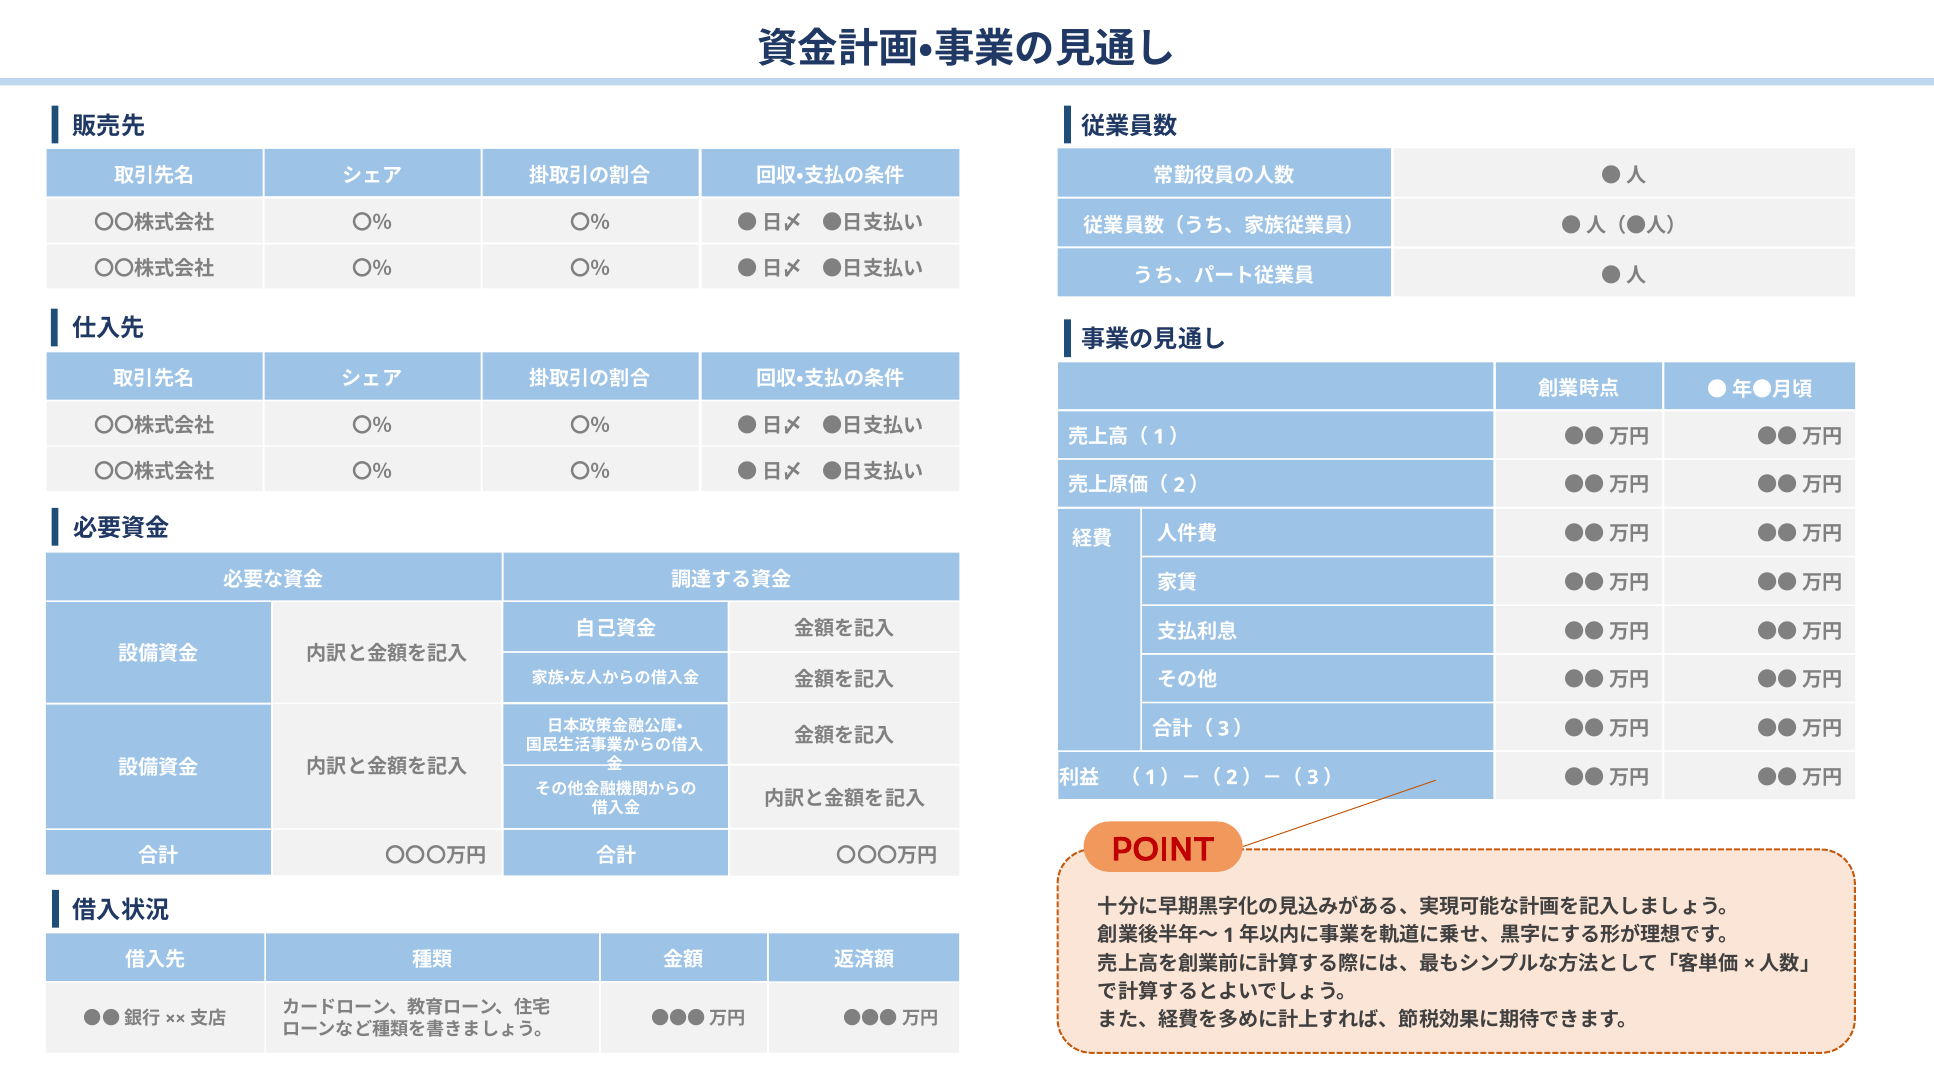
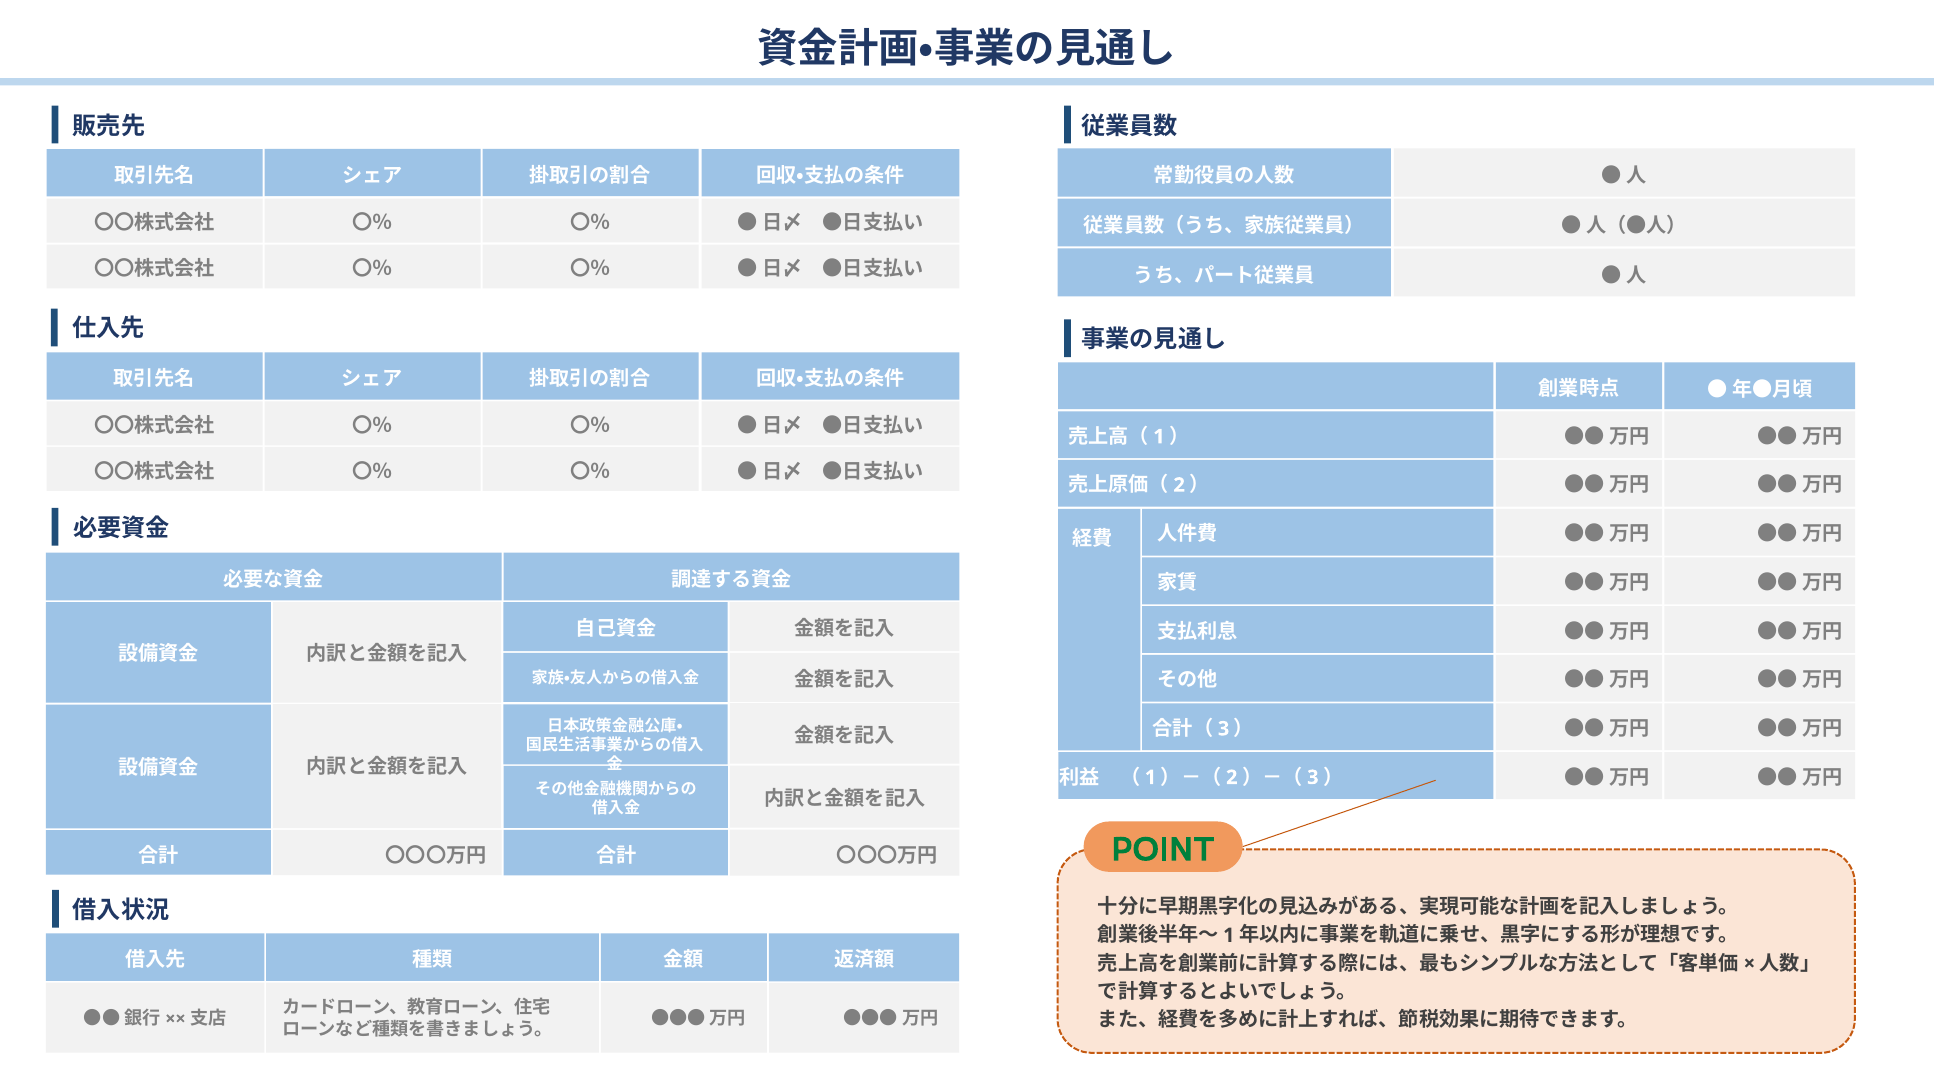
POINT colour: red -> green
